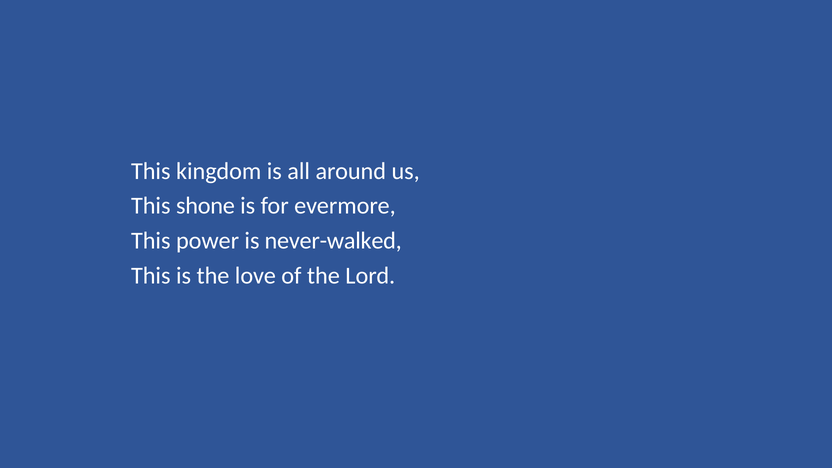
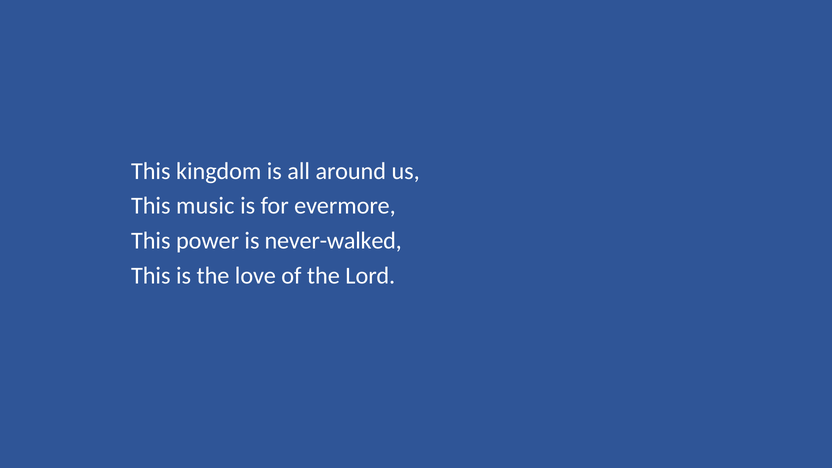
shone: shone -> music
